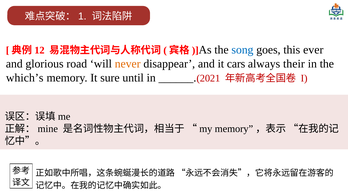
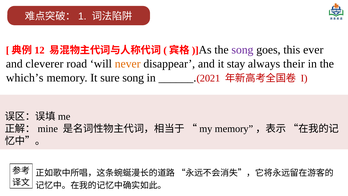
song at (242, 50) colour: blue -> purple
glorious: glorious -> cleverer
cars: cars -> stay
sure until: until -> song
